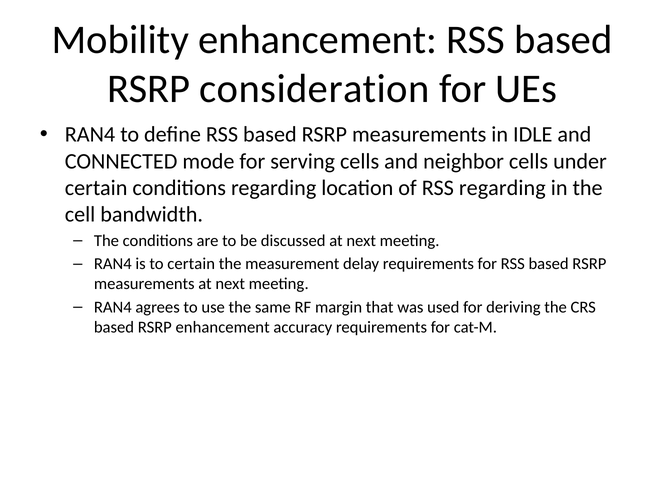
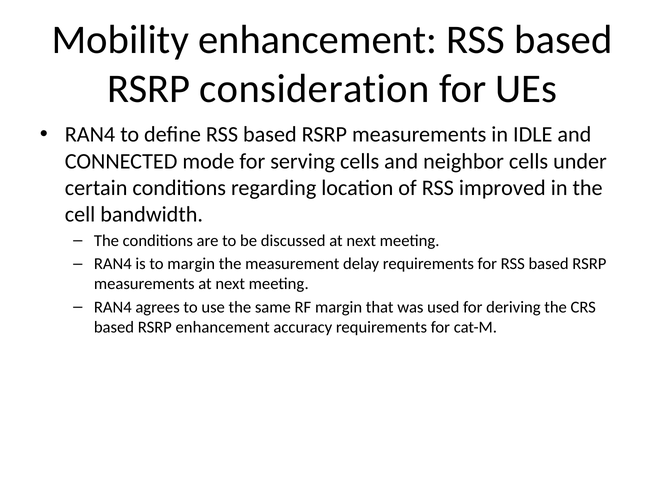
RSS regarding: regarding -> improved
to certain: certain -> margin
